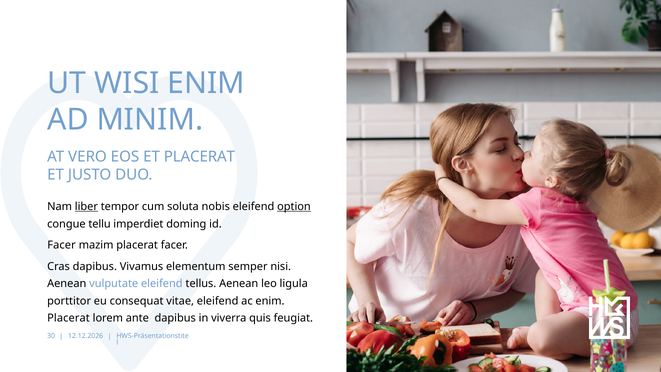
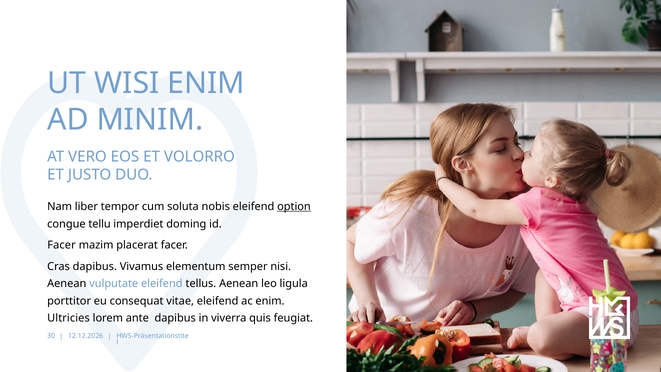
ET PLACERAT: PLACERAT -> VOLORRO
liber underline: present -> none
Placerat at (69, 318): Placerat -> Ultricies
